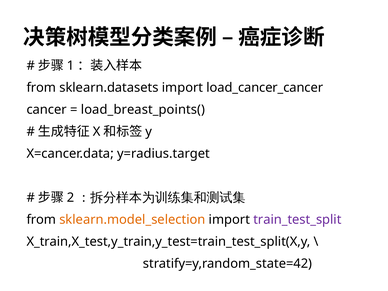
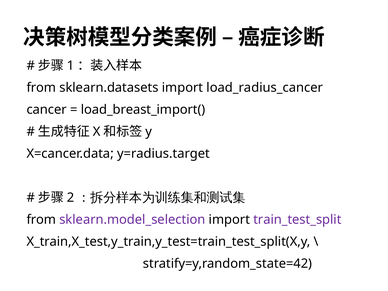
load_cancer_cancer: load_cancer_cancer -> load_radius_cancer
load_breast_points(: load_breast_points( -> load_breast_import(
sklearn.model_selection colour: orange -> purple
